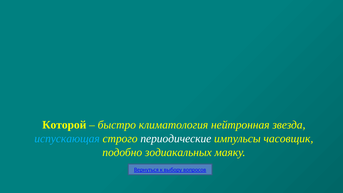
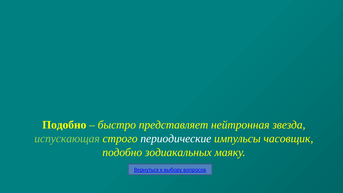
Которой at (64, 125): Которой -> Подобно
климатология: климатология -> представляет
испускающая colour: light blue -> light green
